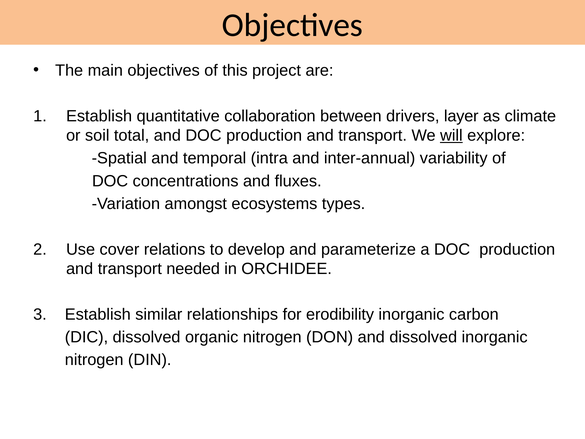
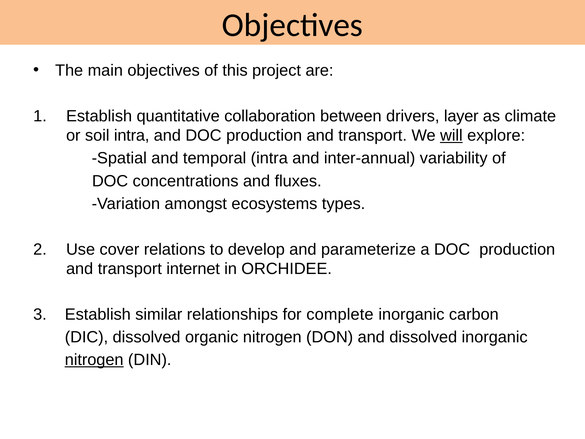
soil total: total -> intra
needed: needed -> internet
erodibility: erodibility -> complete
nitrogen at (94, 360) underline: none -> present
